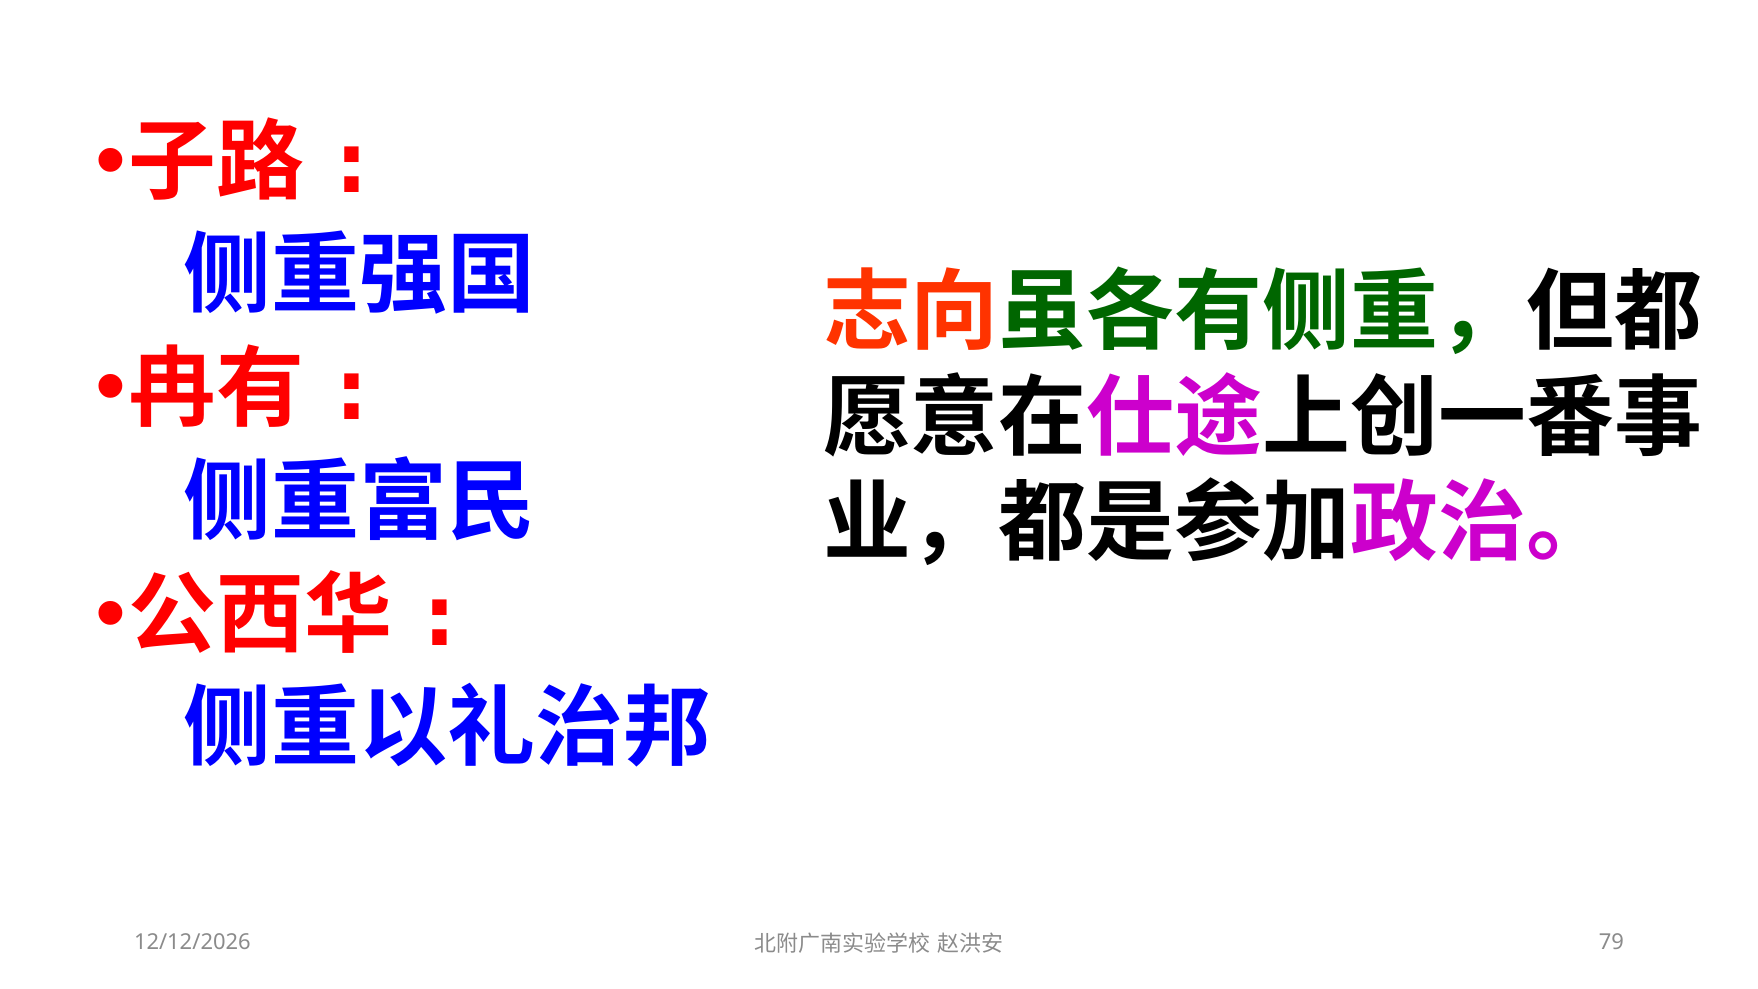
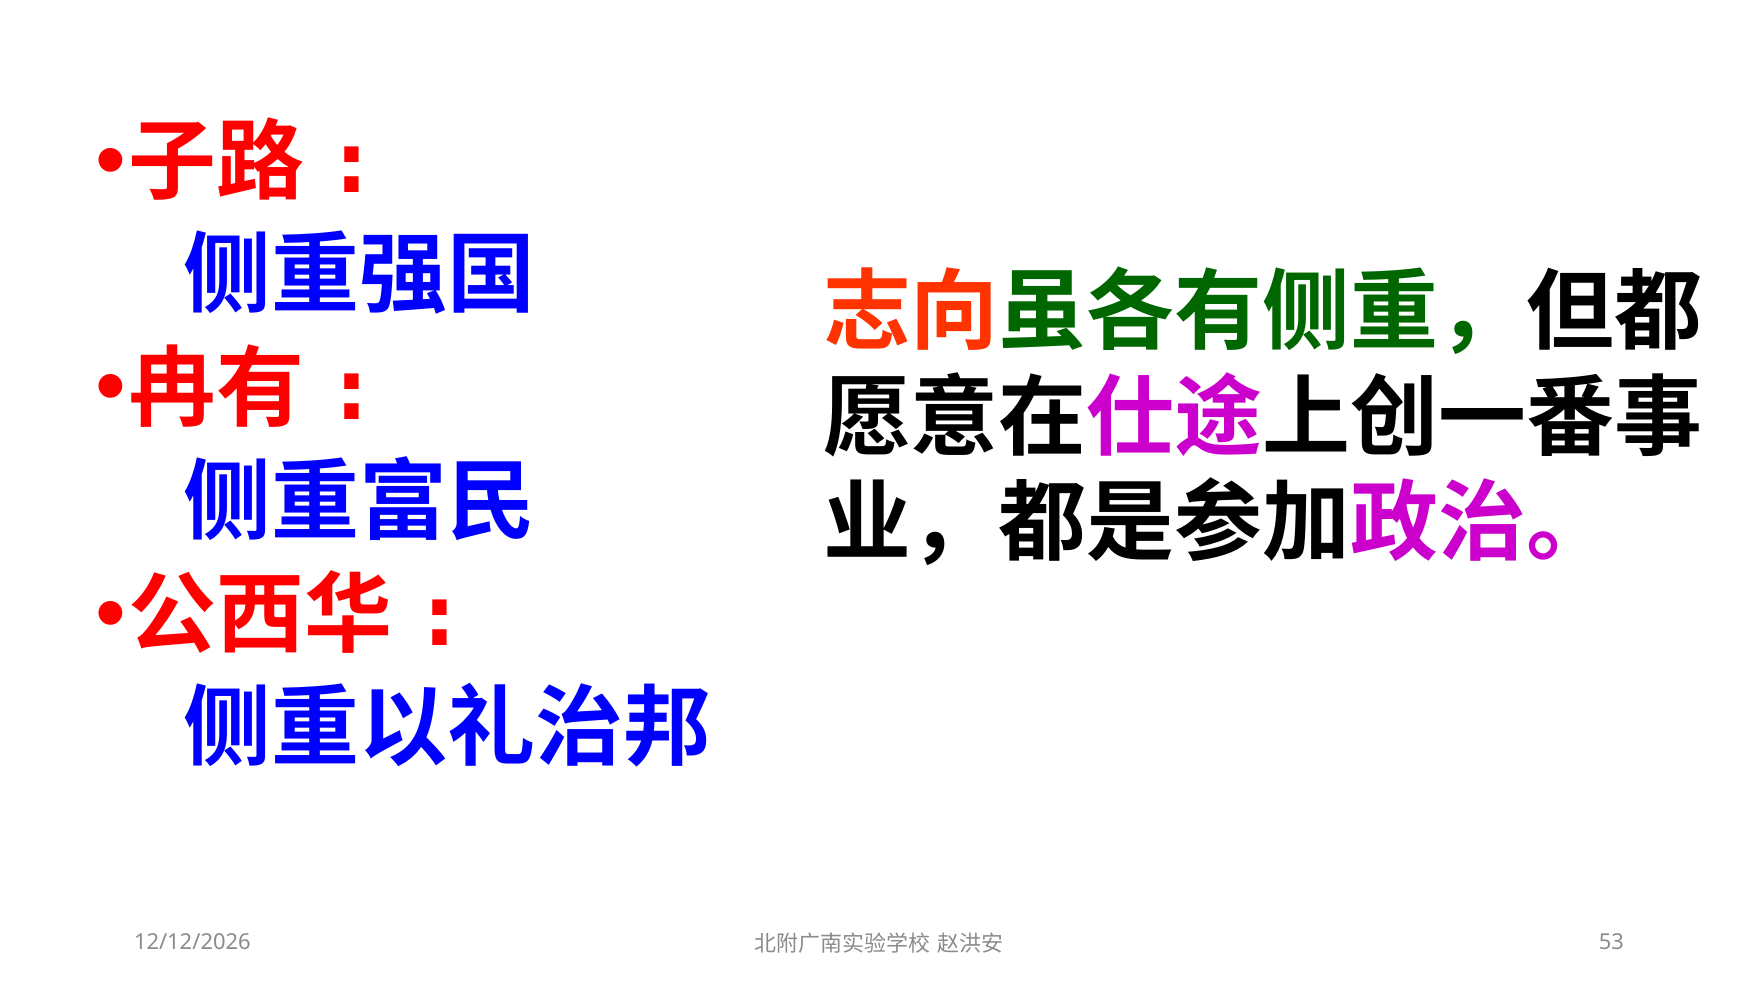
79: 79 -> 53
